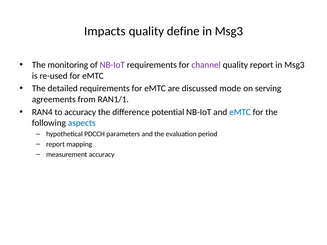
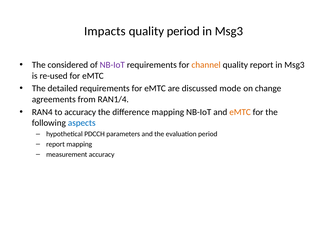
quality define: define -> period
monitoring: monitoring -> considered
channel colour: purple -> orange
serving: serving -> change
RAN1/1: RAN1/1 -> RAN1/4
difference potential: potential -> mapping
eMTC at (240, 112) colour: blue -> orange
